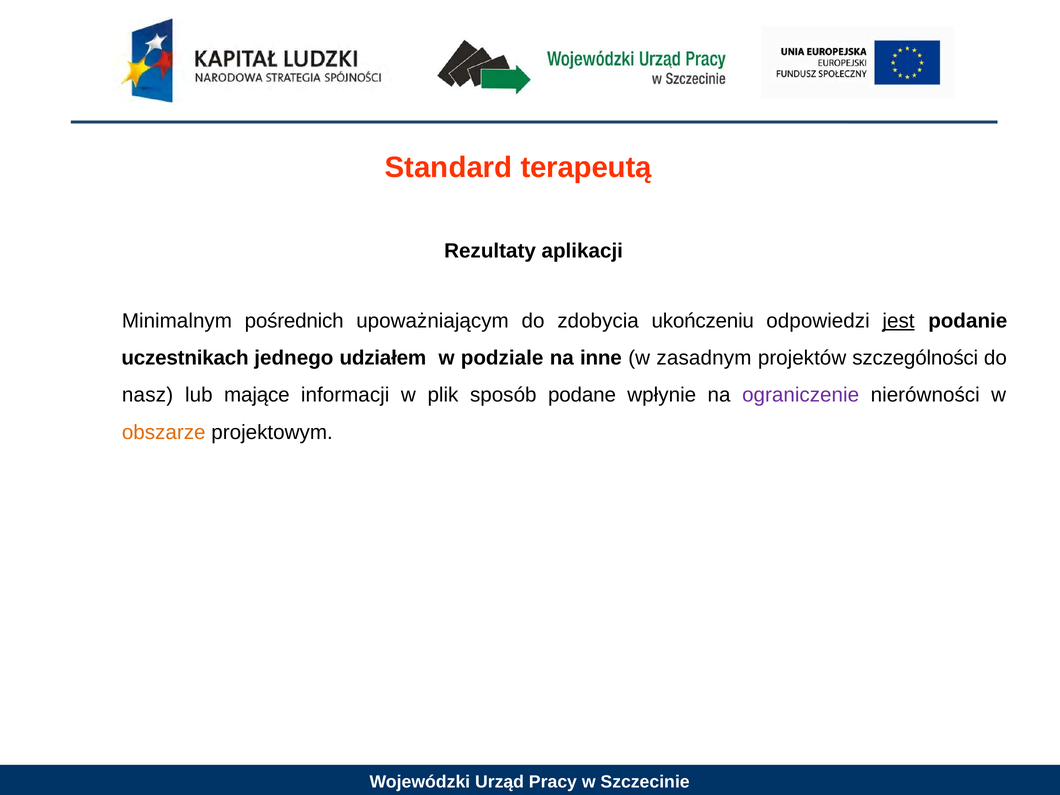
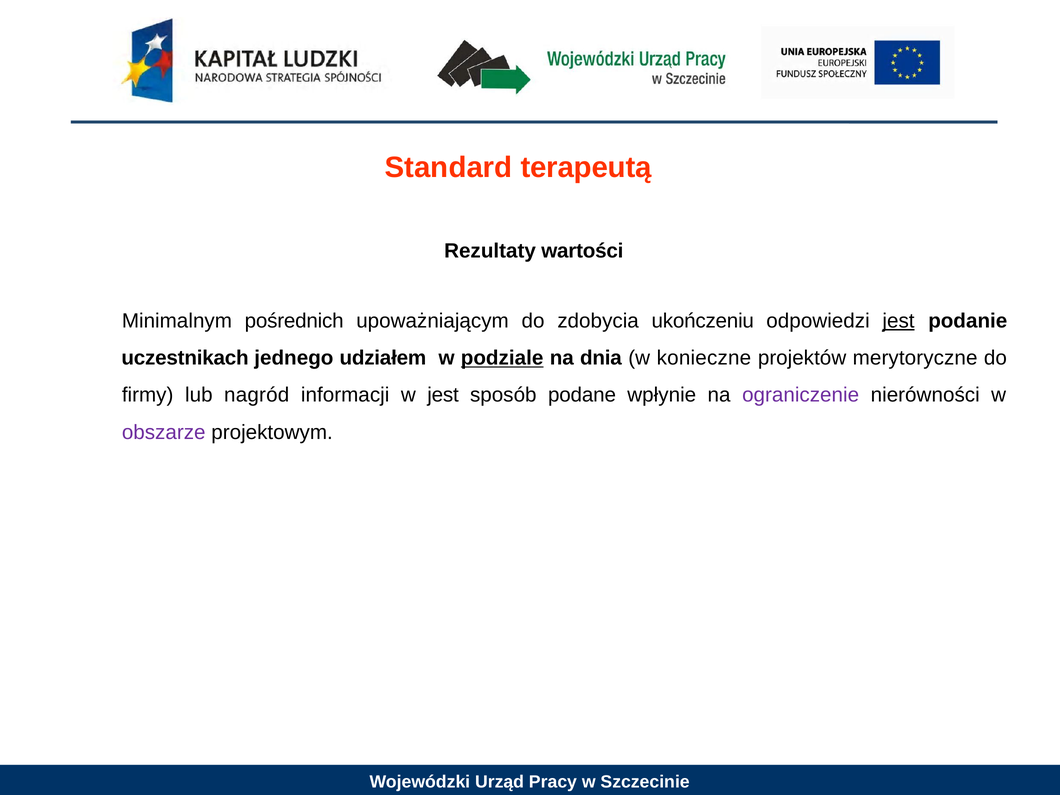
aplikacji: aplikacji -> wartości
podziale underline: none -> present
inne: inne -> dnia
zasadnym: zasadnym -> konieczne
szczególności: szczególności -> merytoryczne
nasz: nasz -> firmy
mające: mające -> nagród
w plik: plik -> jest
obszarze colour: orange -> purple
